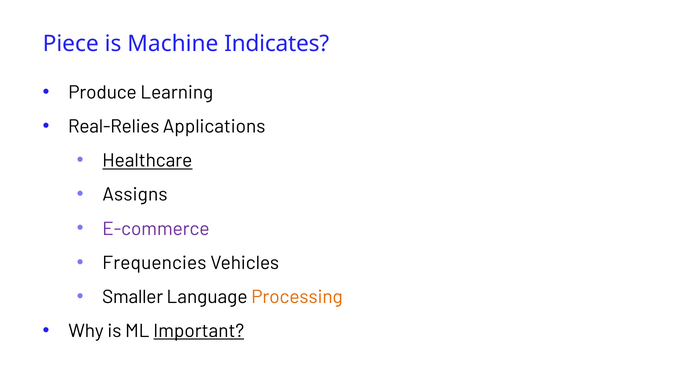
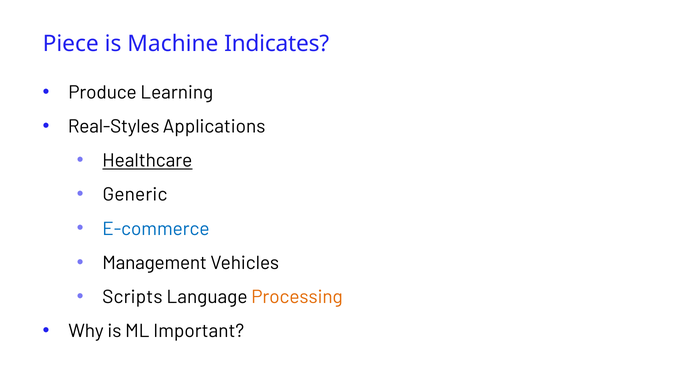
Real-Relies: Real-Relies -> Real-Styles
Assigns: Assigns -> Generic
E-commerce colour: purple -> blue
Frequencies: Frequencies -> Management
Smaller: Smaller -> Scripts
Important underline: present -> none
